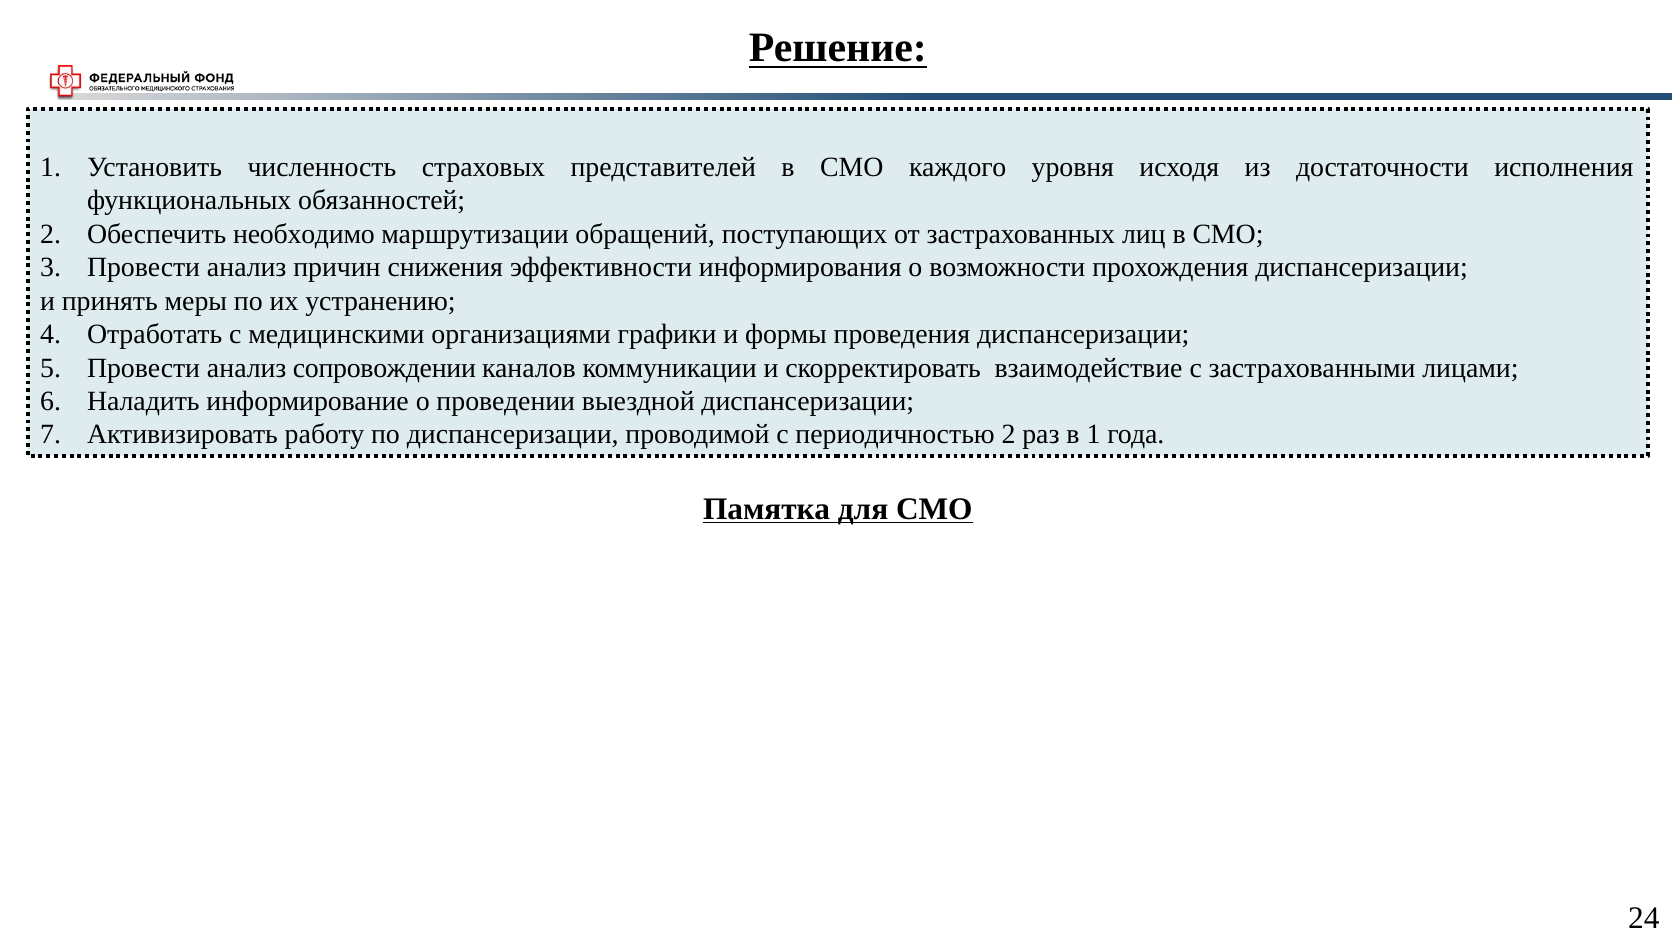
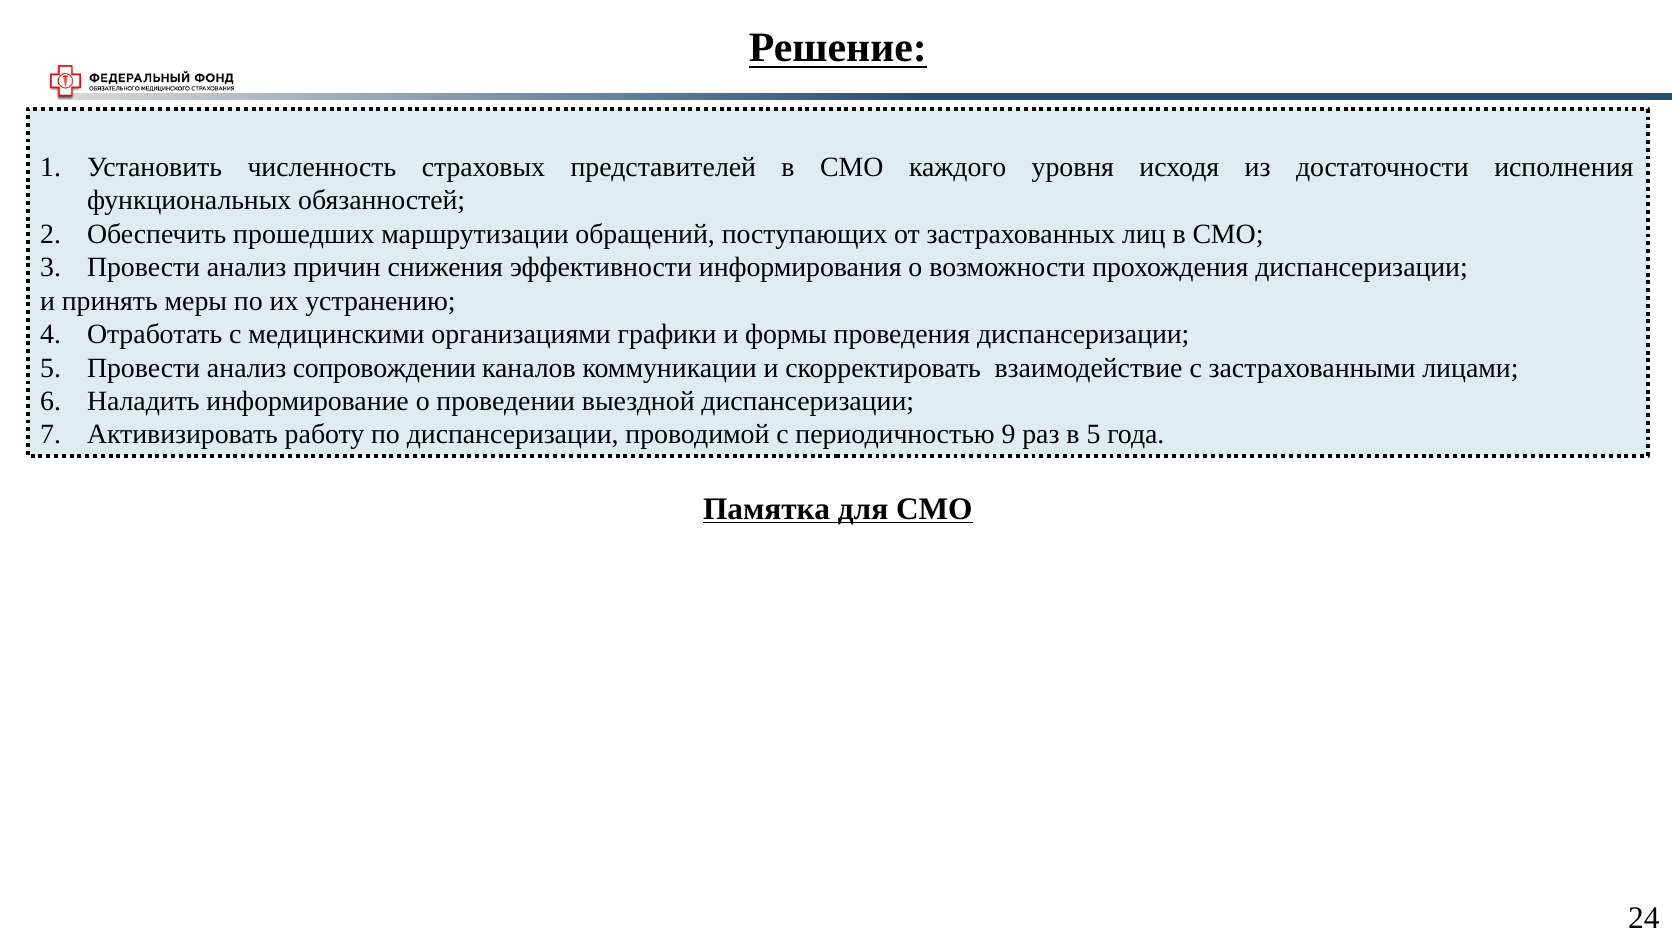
необходимо: необходимо -> прошедших
периодичностью 2: 2 -> 9
в 1: 1 -> 5
